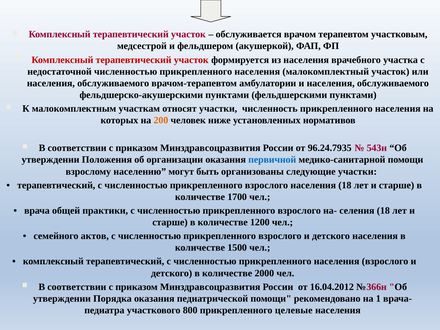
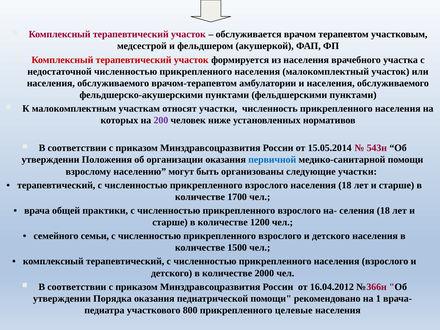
200 colour: orange -> purple
96.24.7935: 96.24.7935 -> 15.05.2014
актов: актов -> семьи
